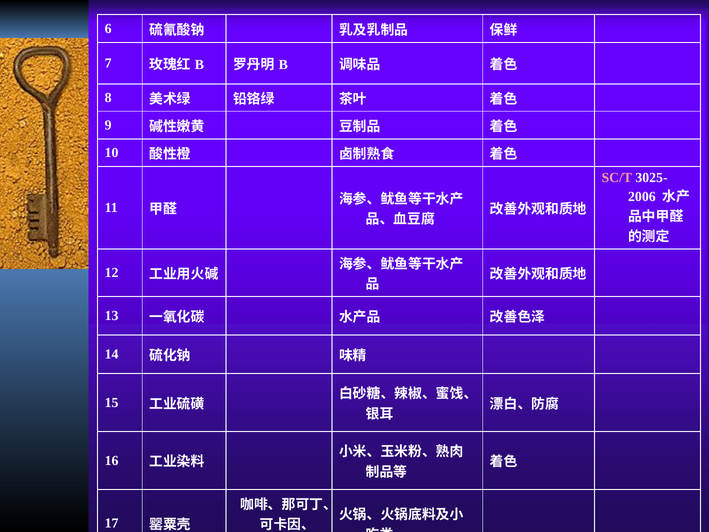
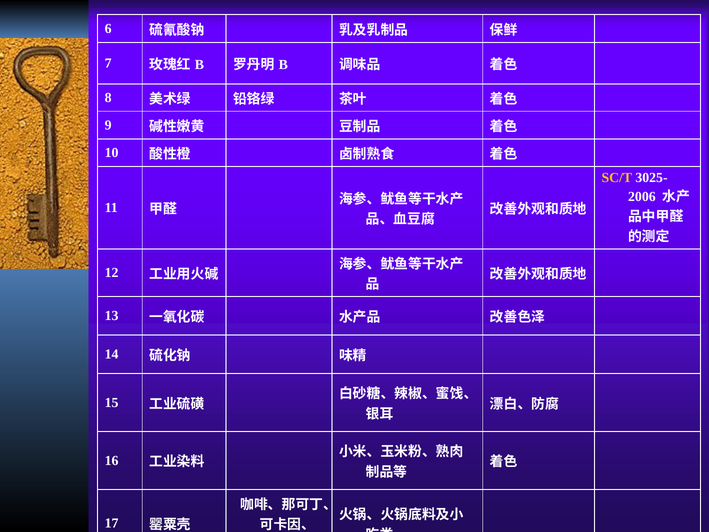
SC/T colour: pink -> yellow
